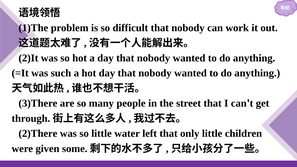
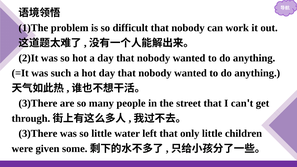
2)There at (38, 133): 2)There -> 3)There
